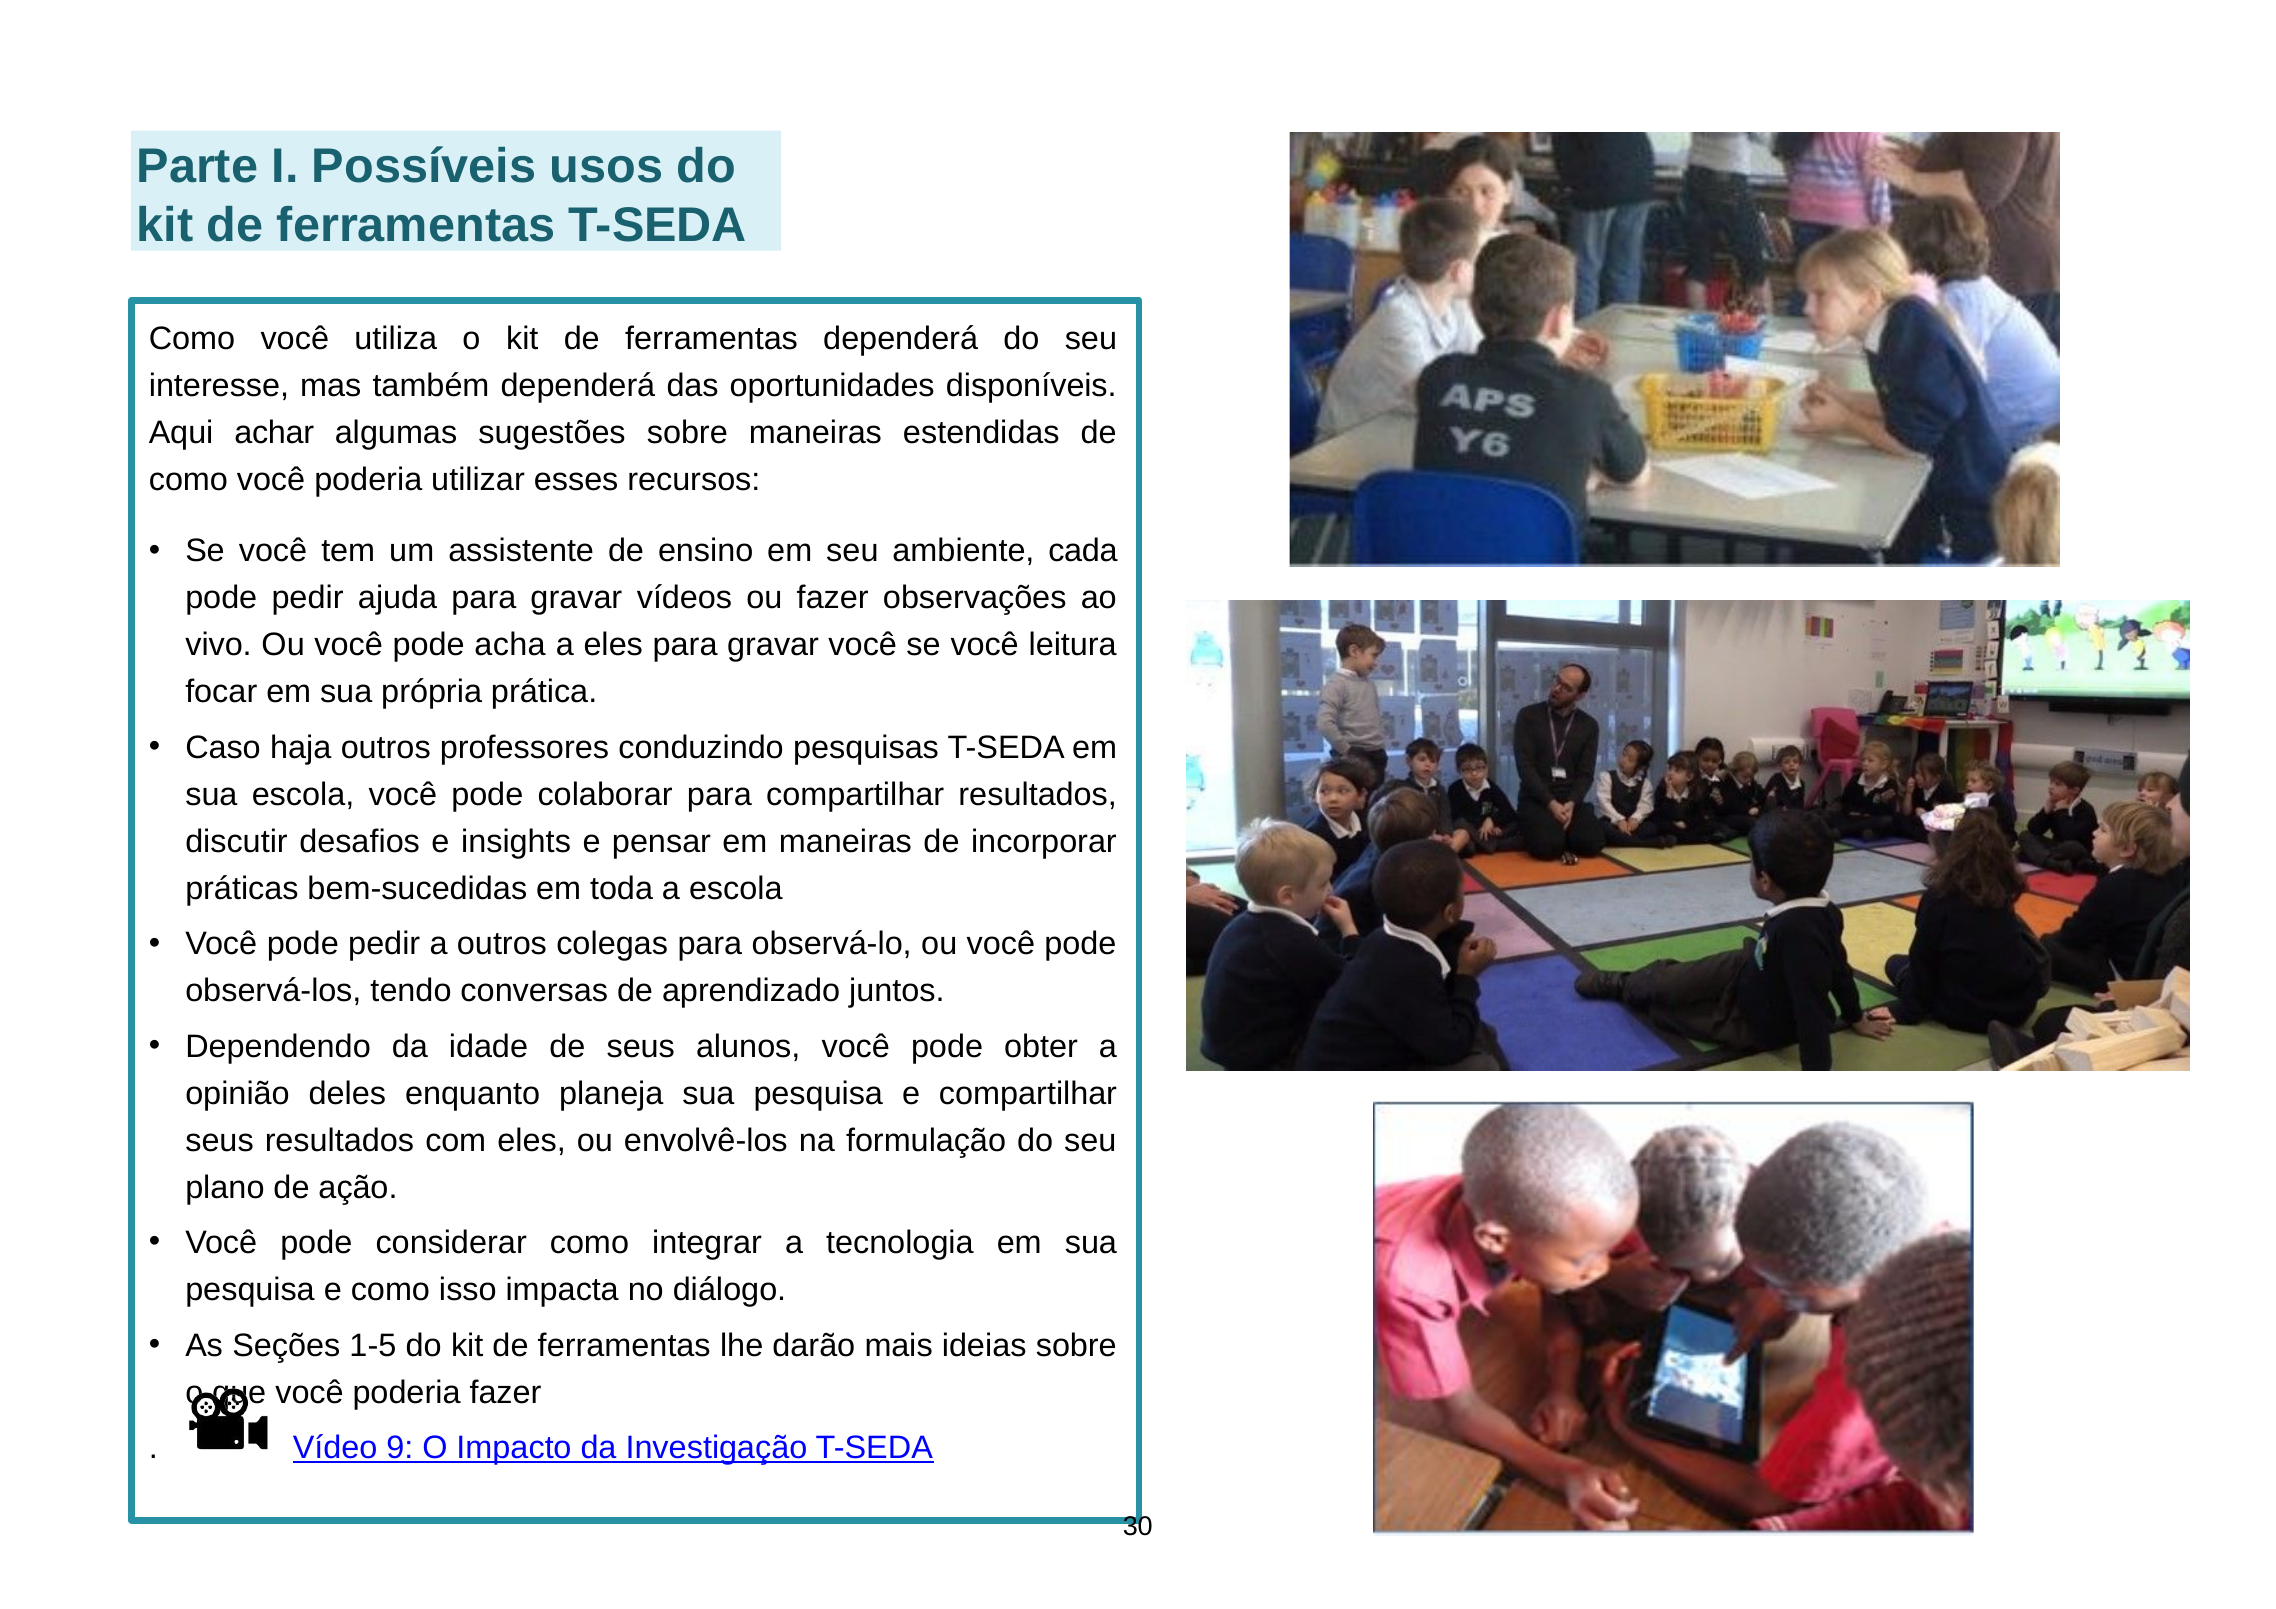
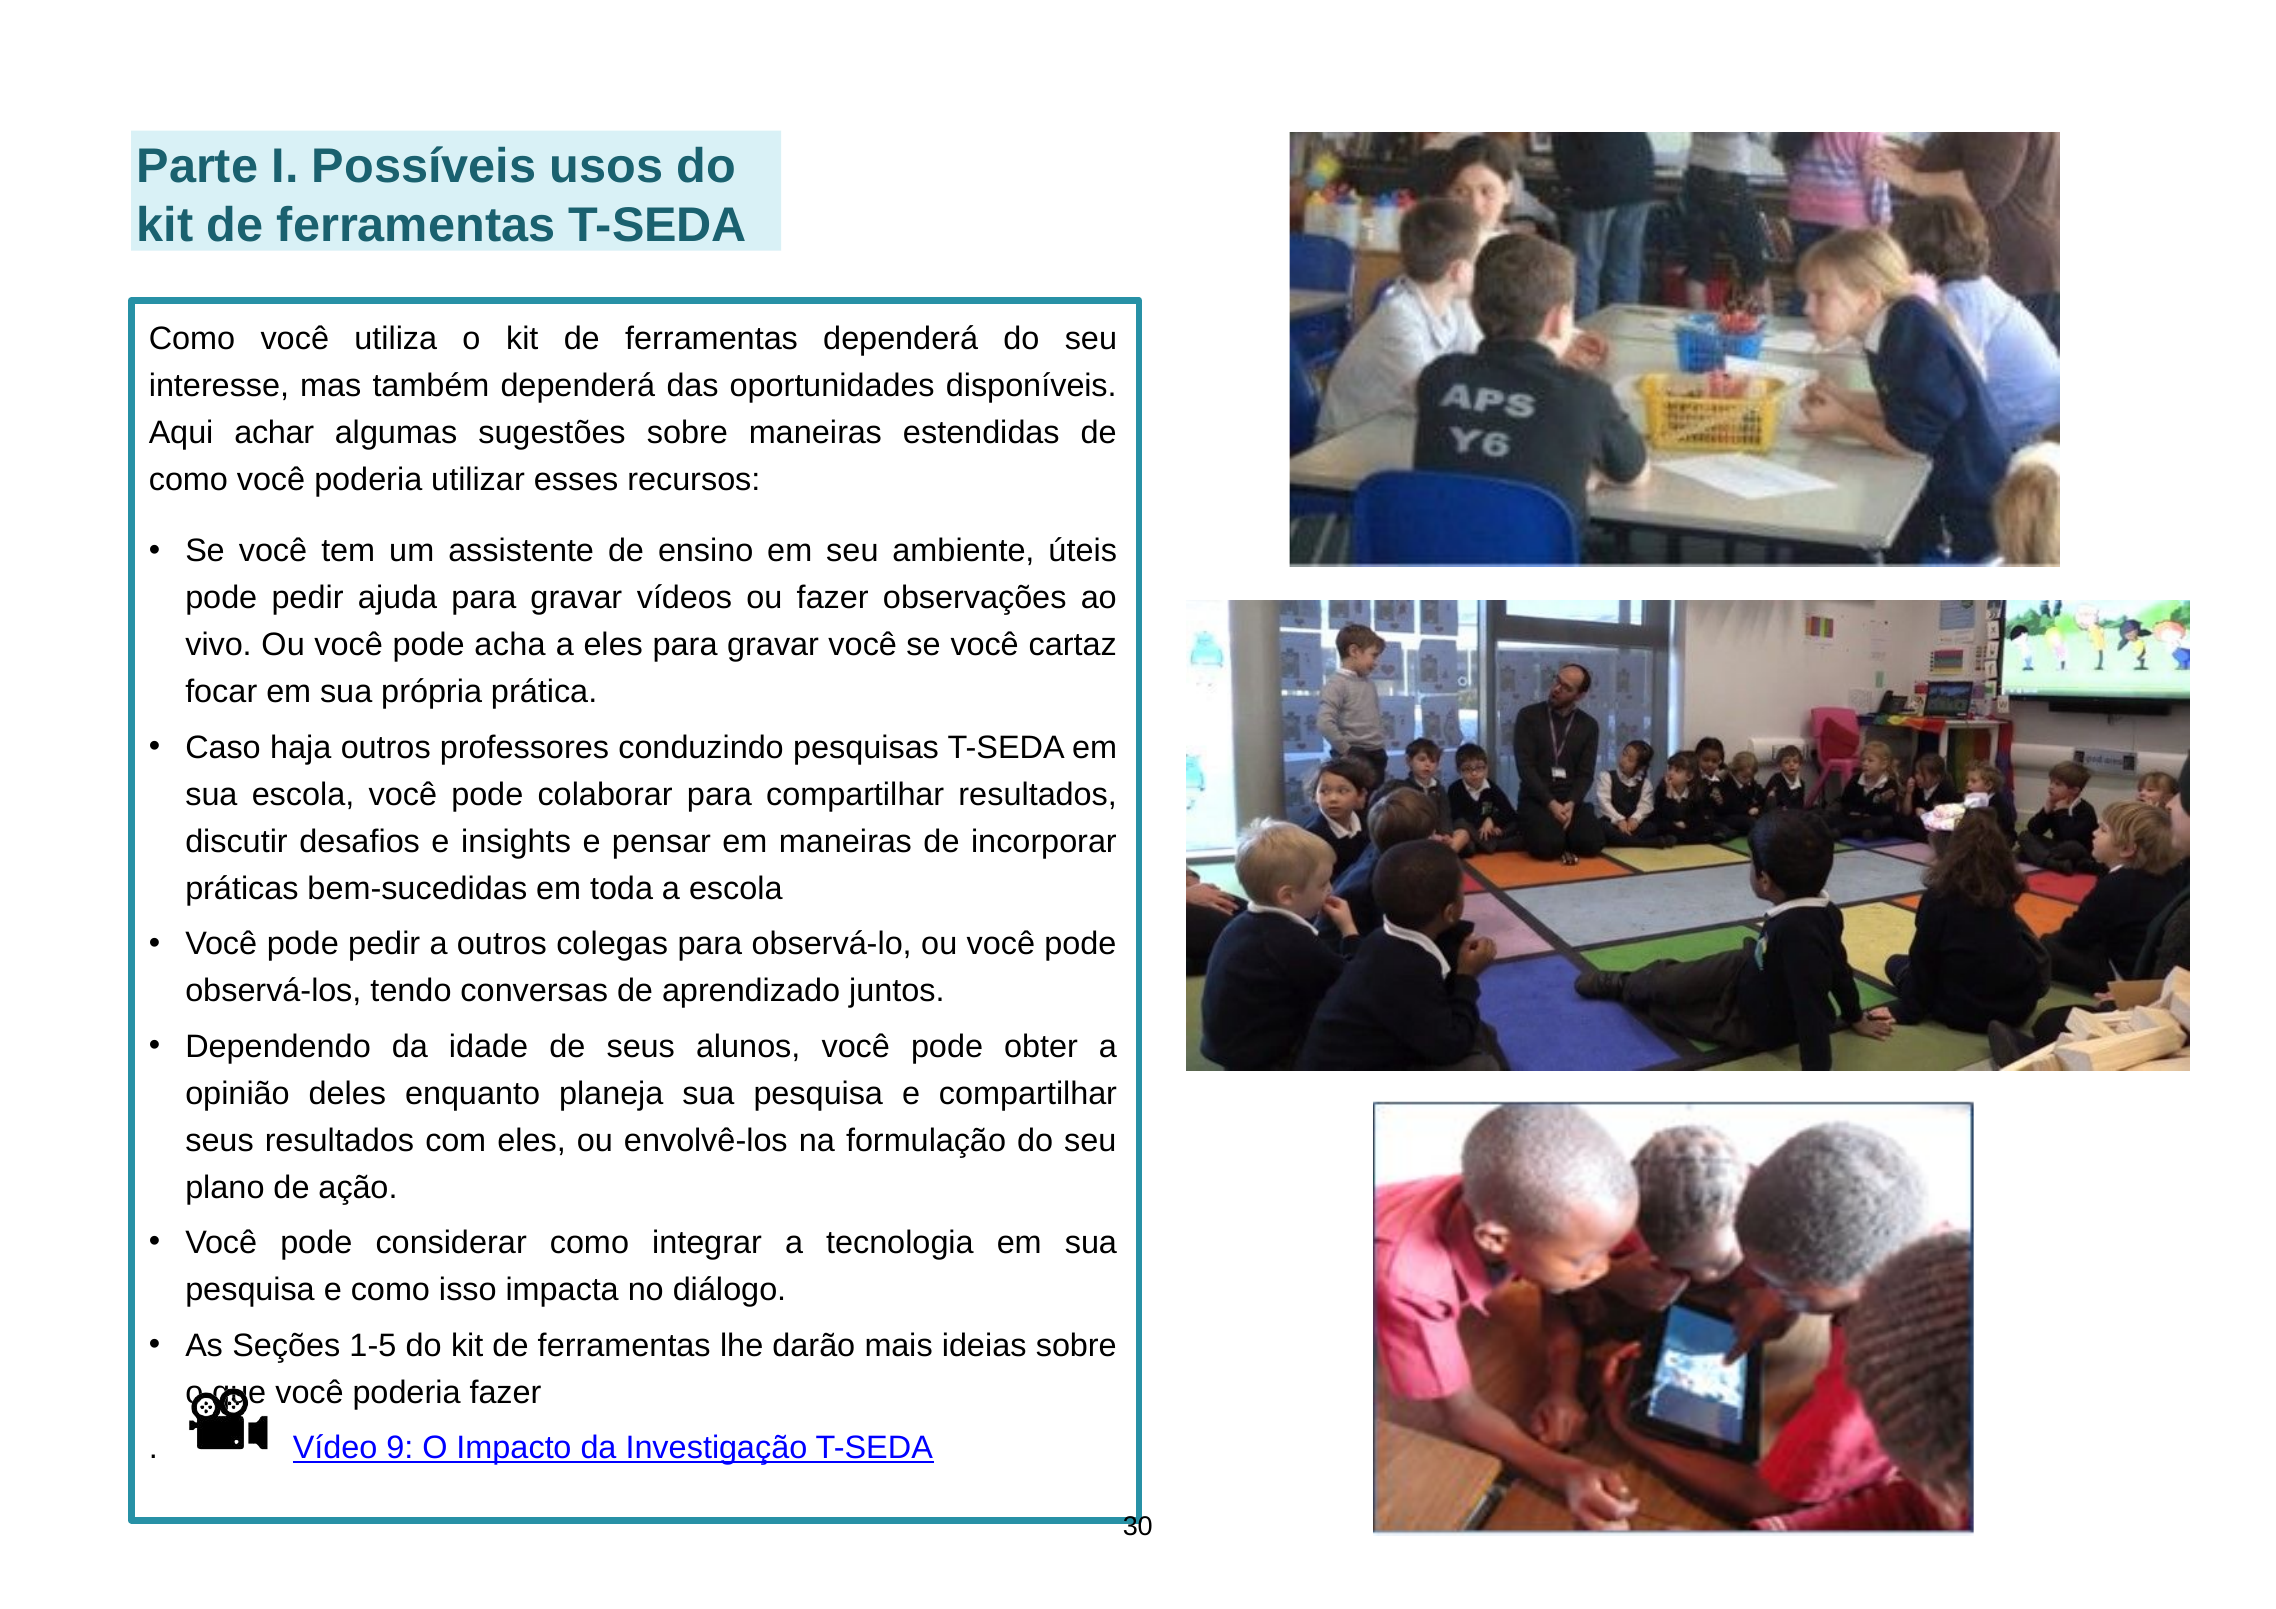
cada: cada -> úteis
leitura: leitura -> cartaz
